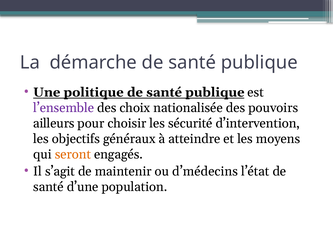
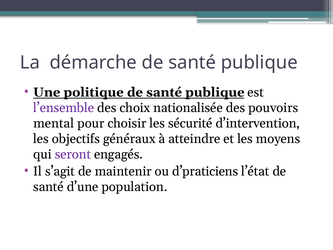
ailleurs: ailleurs -> mental
seront colour: orange -> purple
d’médecins: d’médecins -> d’praticiens
